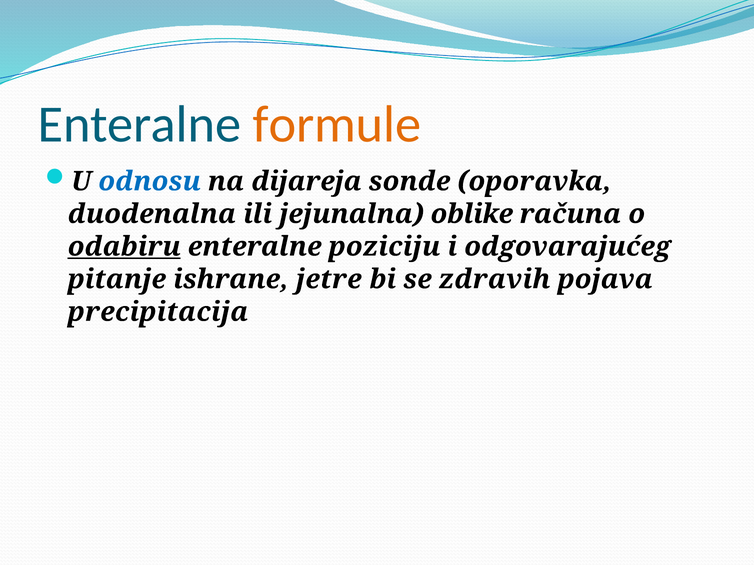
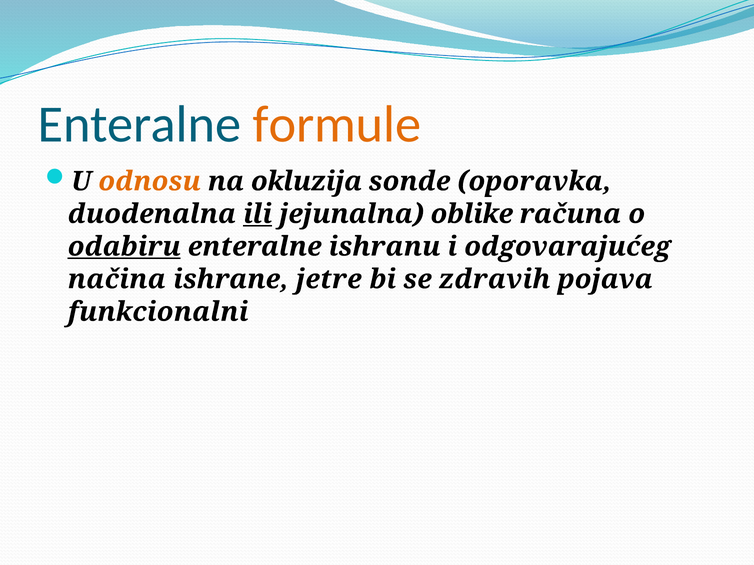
odnosu colour: blue -> orange
dijareja: dijareja -> okluzija
ili underline: none -> present
poziciju: poziciju -> ishranu
pitanje: pitanje -> načina
precipitacija: precipitacija -> funkcionalni
